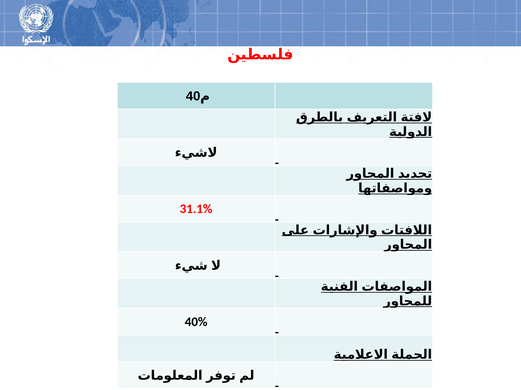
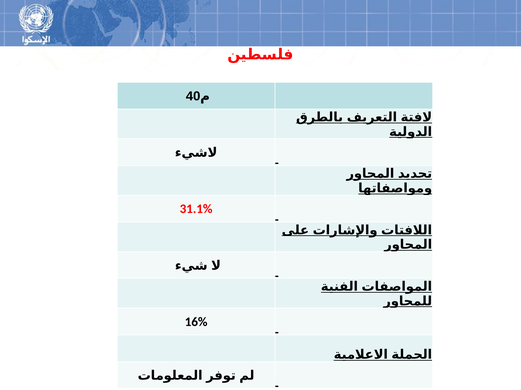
40%: 40% -> 16%
